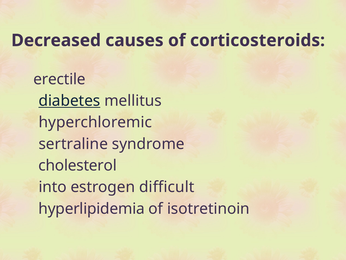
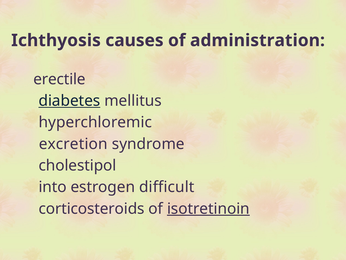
Decreased: Decreased -> Ichthyosis
corticosteroids: corticosteroids -> administration
sertraline: sertraline -> excretion
cholesterol: cholesterol -> cholestipol
hyperlipidemia: hyperlipidemia -> corticosteroids
isotretinoin underline: none -> present
